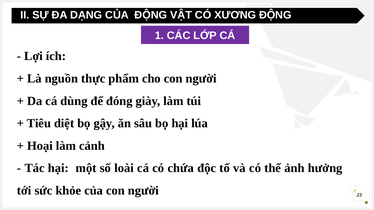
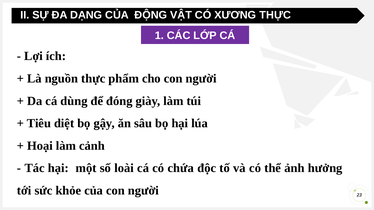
XƯƠNG ĐỘNG: ĐỘNG -> THỰC
